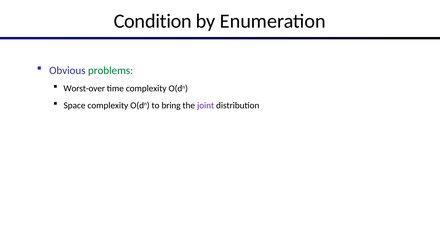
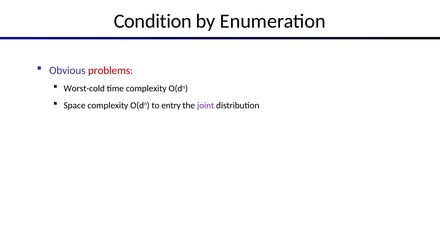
problems colour: green -> red
Worst-over: Worst-over -> Worst-cold
bring: bring -> entry
